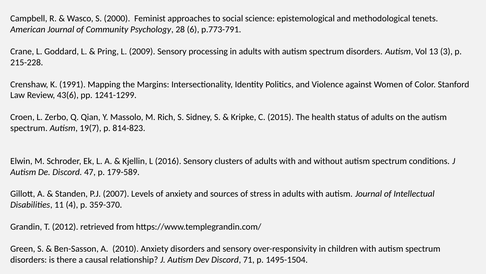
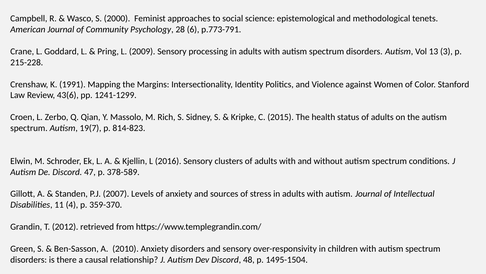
179-589: 179-589 -> 378-589
71: 71 -> 48
